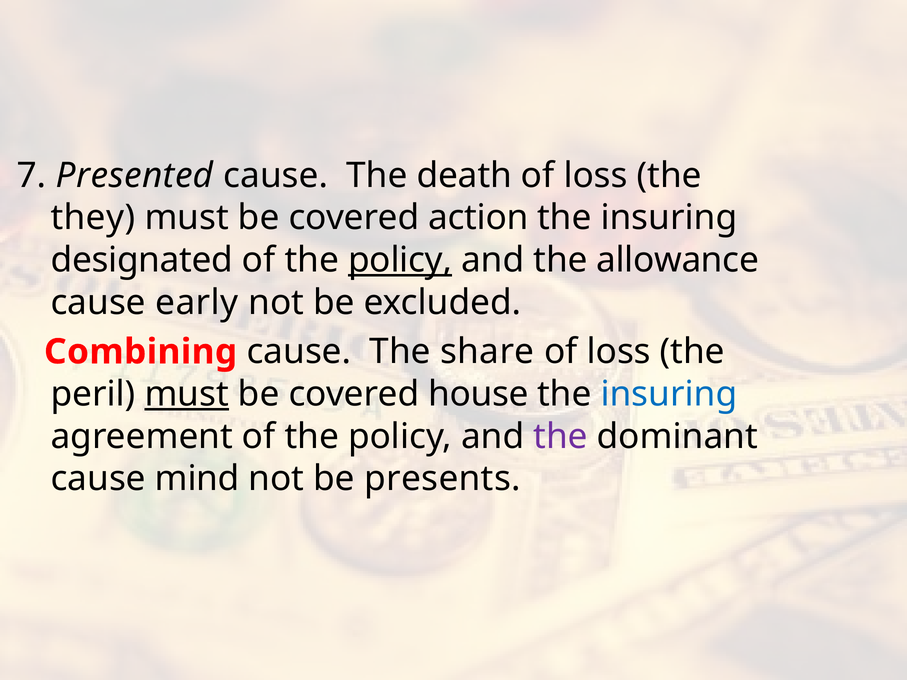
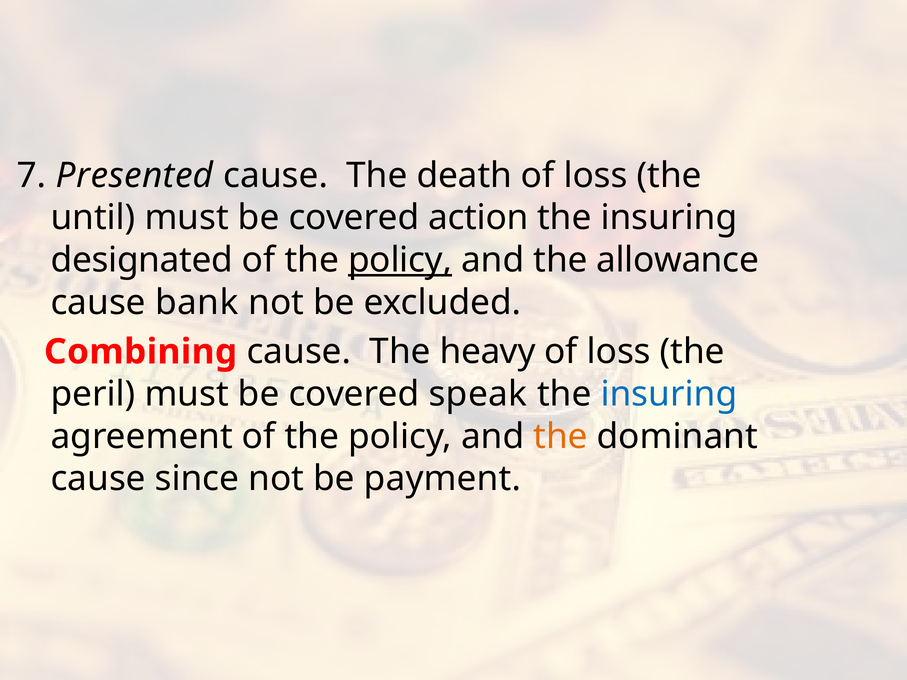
they: they -> until
early: early -> bank
share: share -> heavy
must at (187, 394) underline: present -> none
house: house -> speak
the at (561, 437) colour: purple -> orange
mind: mind -> since
presents: presents -> payment
